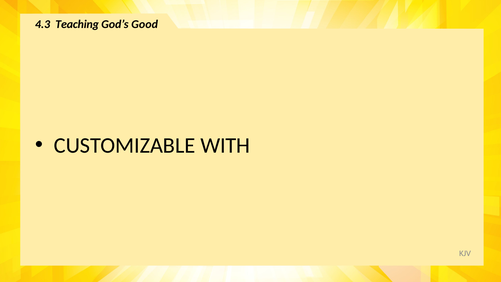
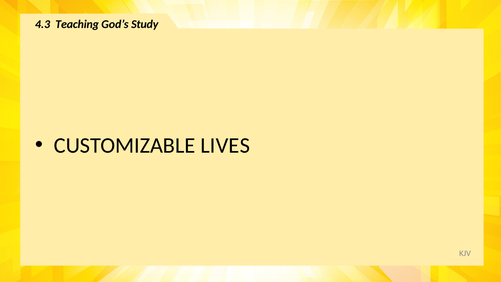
Good: Good -> Study
WITH: WITH -> LIVES
